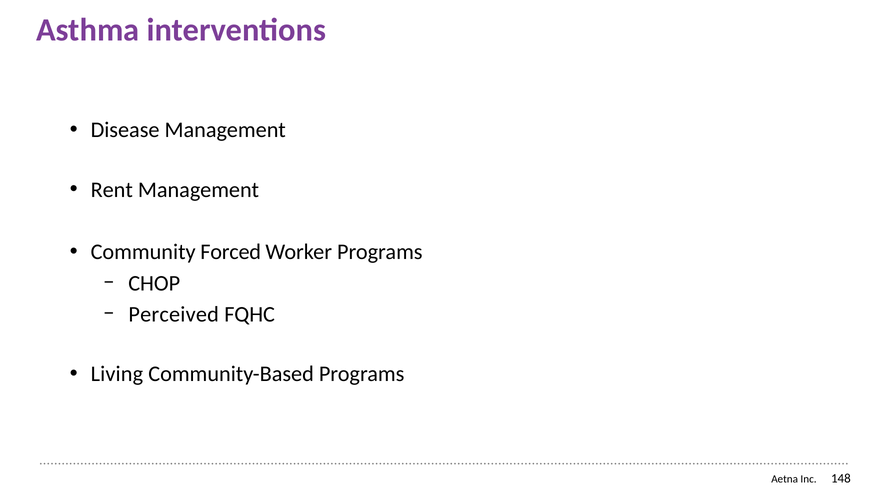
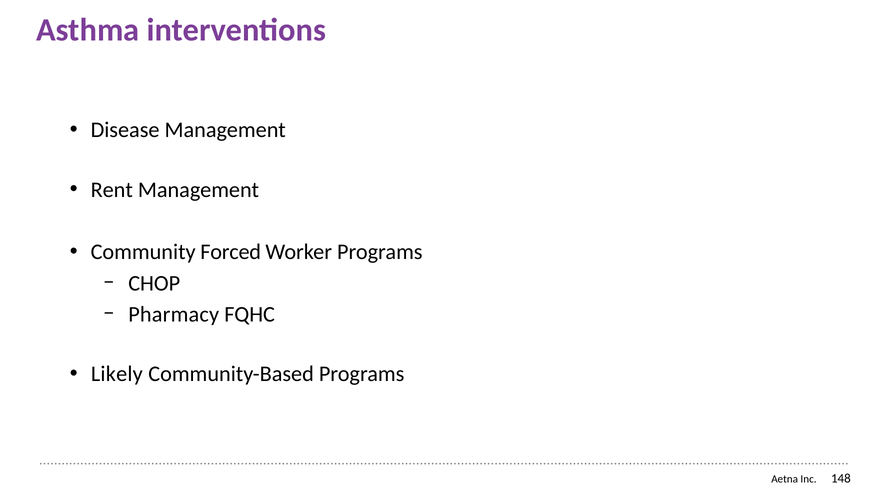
Perceived: Perceived -> Pharmacy
Living: Living -> Likely
